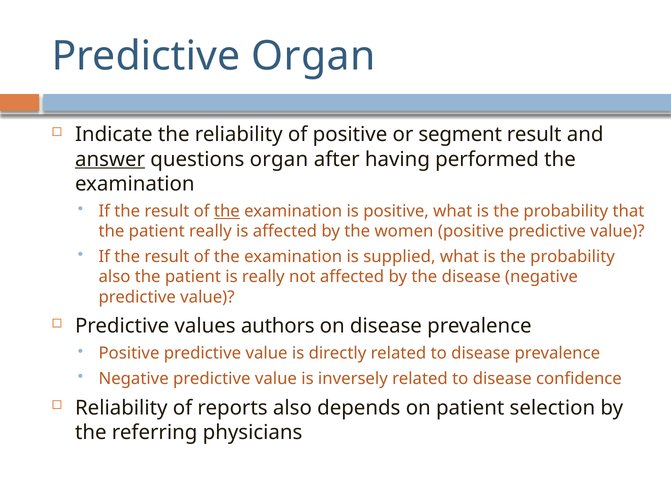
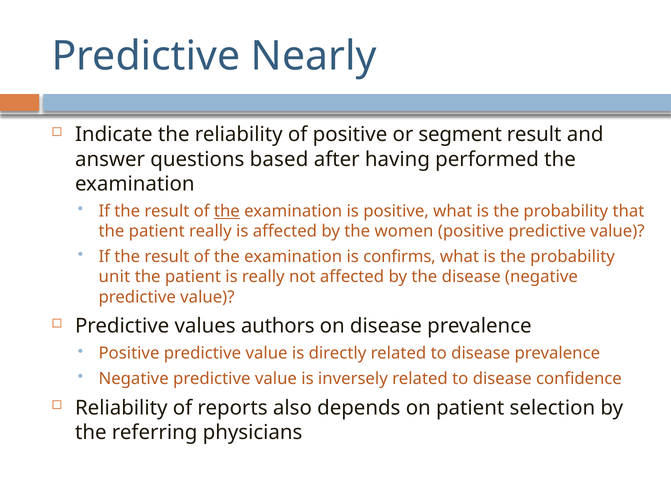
Predictive Organ: Organ -> Nearly
answer underline: present -> none
questions organ: organ -> based
supplied: supplied -> confirms
also at (114, 276): also -> unit
